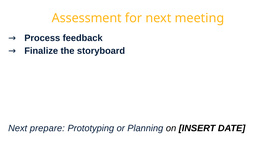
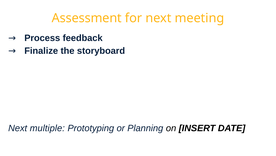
prepare: prepare -> multiple
